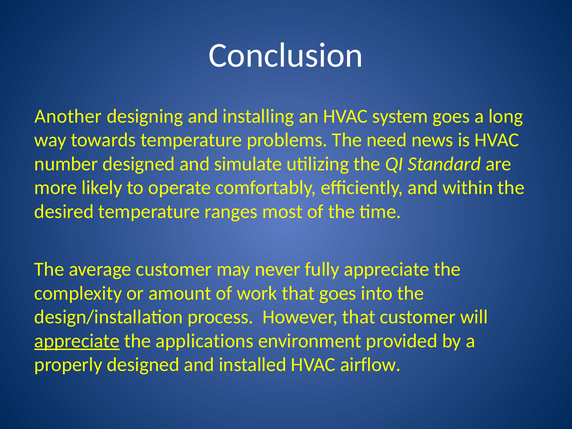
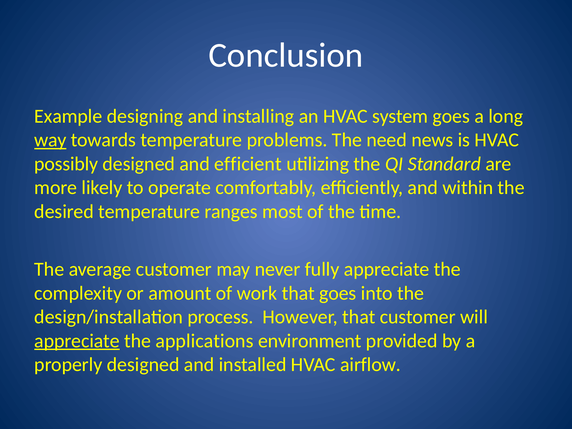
Another: Another -> Example
way underline: none -> present
number: number -> possibly
simulate: simulate -> efficient
